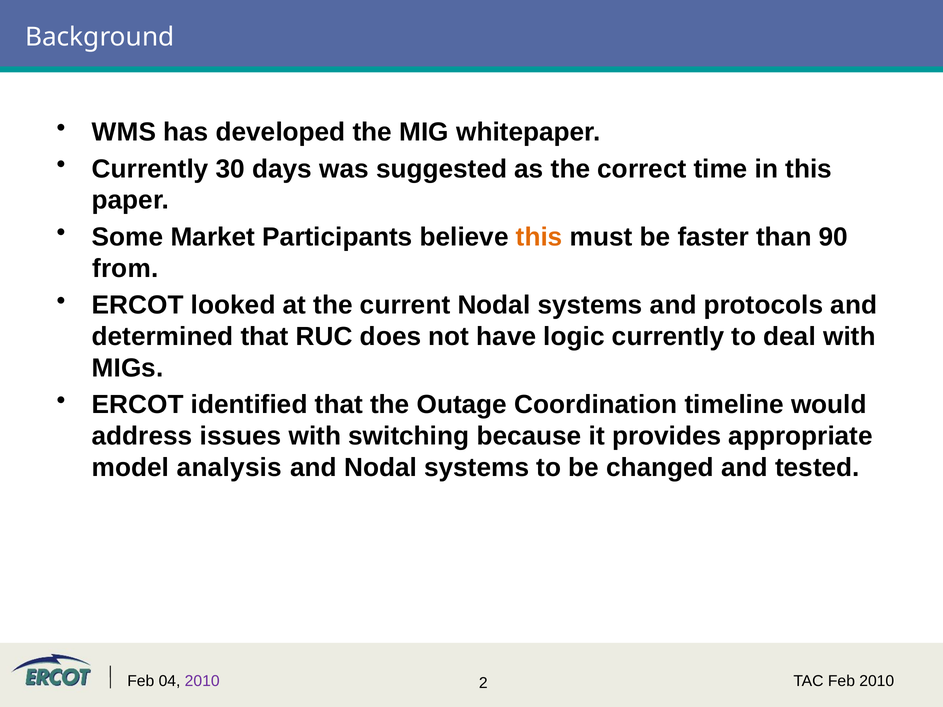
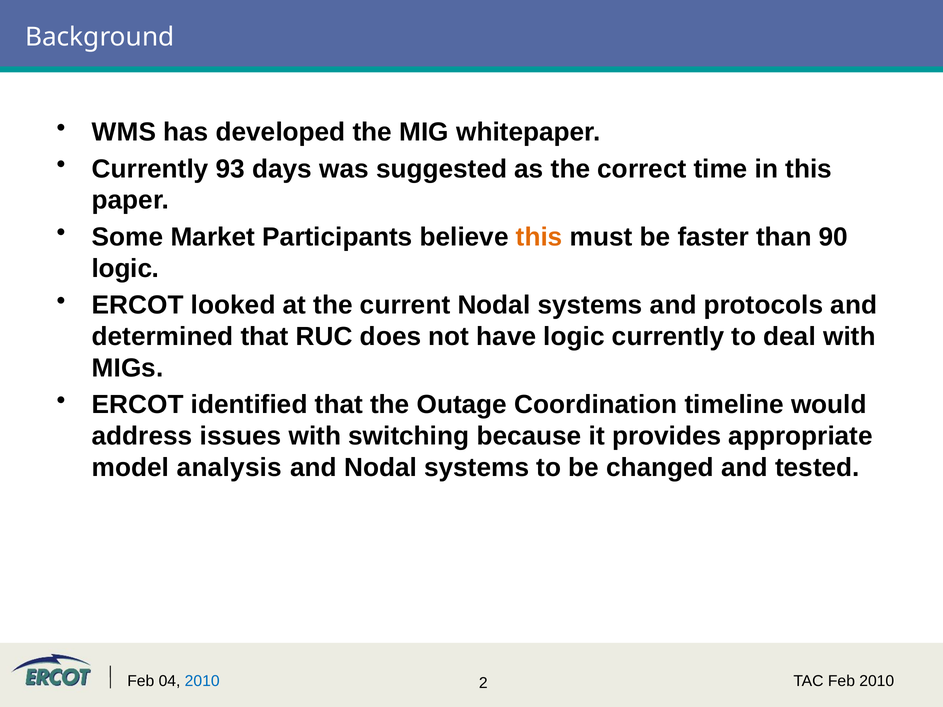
30: 30 -> 93
from at (125, 269): from -> logic
2010 at (202, 681) colour: purple -> blue
